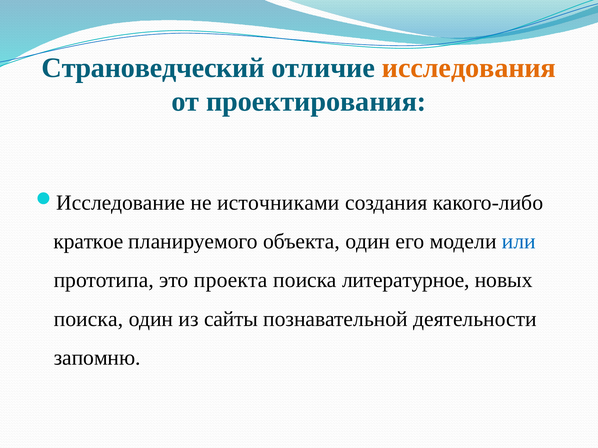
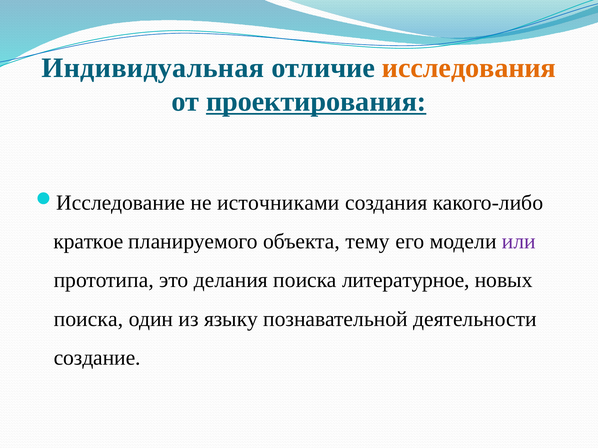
Страноведческий: Страноведческий -> Индивидуальная
проектирования underline: none -> present
объекта один: один -> тему
или colour: blue -> purple
проекта: проекта -> делания
сайты: сайты -> языку
запомню: запомню -> создание
